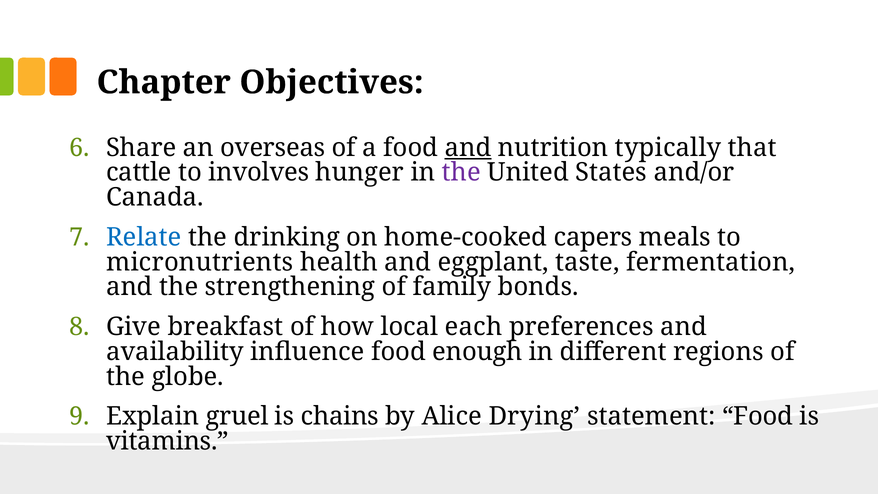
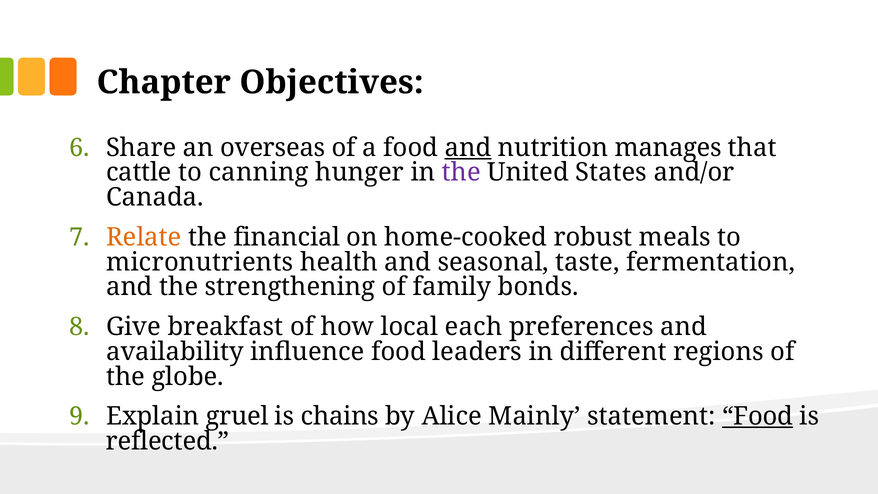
typically: typically -> manages
involves: involves -> canning
Relate colour: blue -> orange
drinking: drinking -> financial
capers: capers -> robust
eggplant: eggplant -> seasonal
enough: enough -> leaders
Drying: Drying -> Mainly
Food at (758, 416) underline: none -> present
vitamins: vitamins -> reflected
